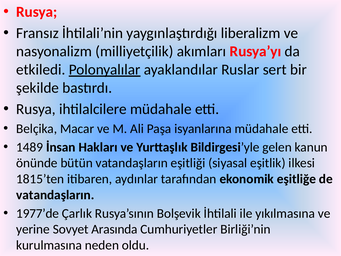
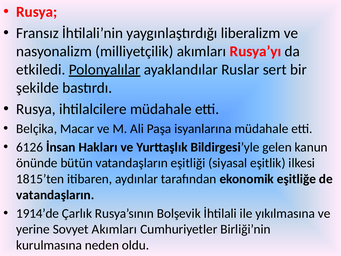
1489: 1489 -> 6126
1977’de: 1977’de -> 1914’de
Sovyet Arasında: Arasında -> Akımları
